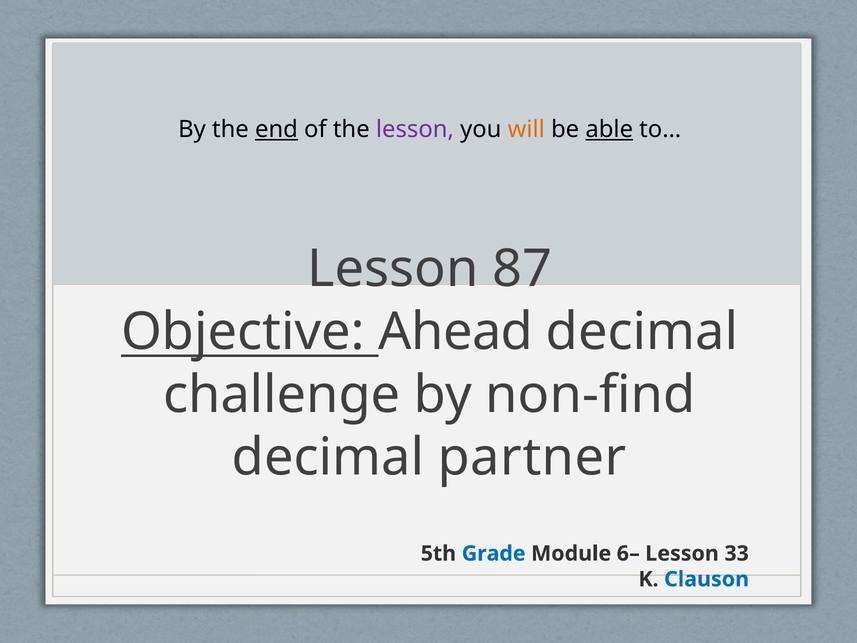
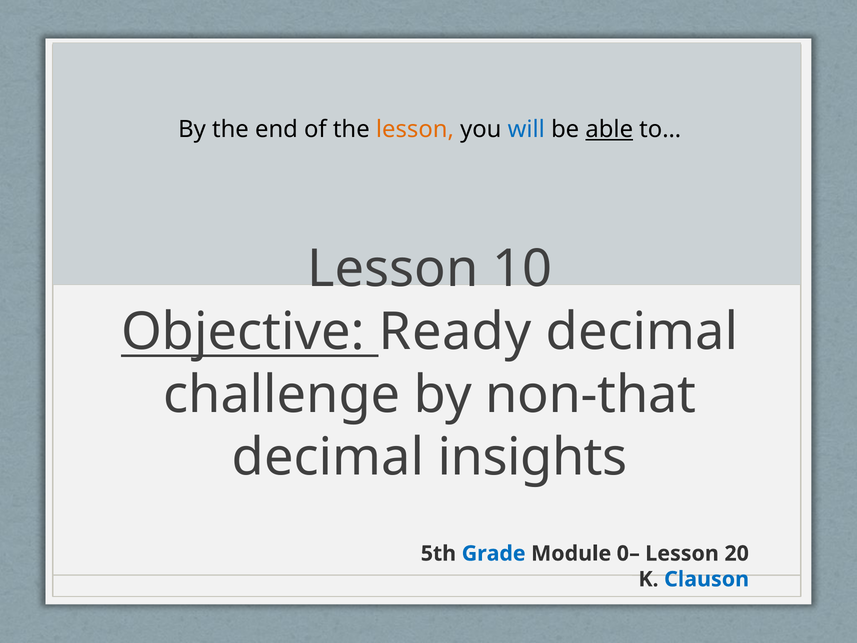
end underline: present -> none
lesson at (415, 129) colour: purple -> orange
will colour: orange -> blue
87: 87 -> 10
Ahead: Ahead -> Ready
non-find: non-find -> non-that
partner: partner -> insights
6–: 6– -> 0–
33: 33 -> 20
